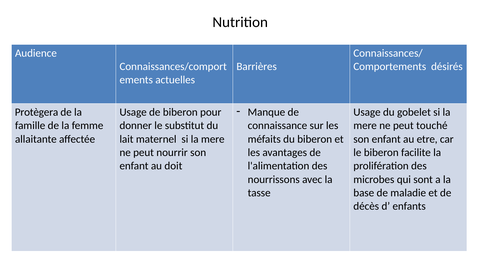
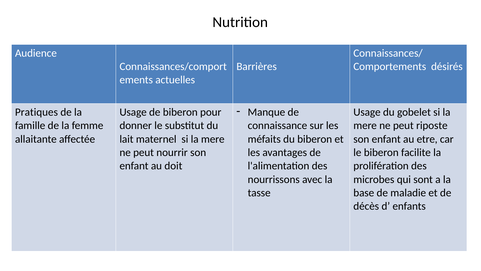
Protègera: Protègera -> Pratiques
touché: touché -> riposte
